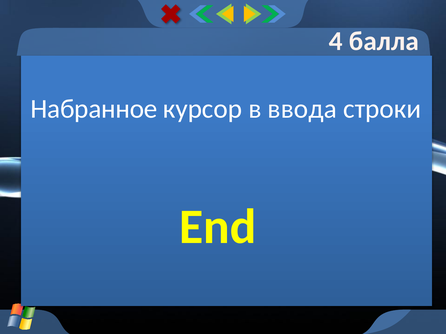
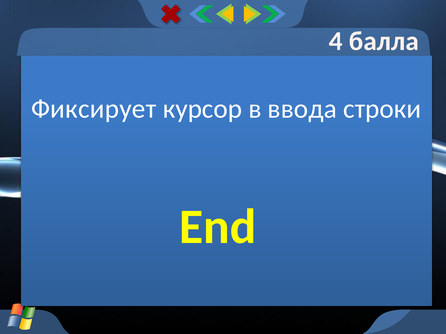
Набранное: Набранное -> Фиксирует
